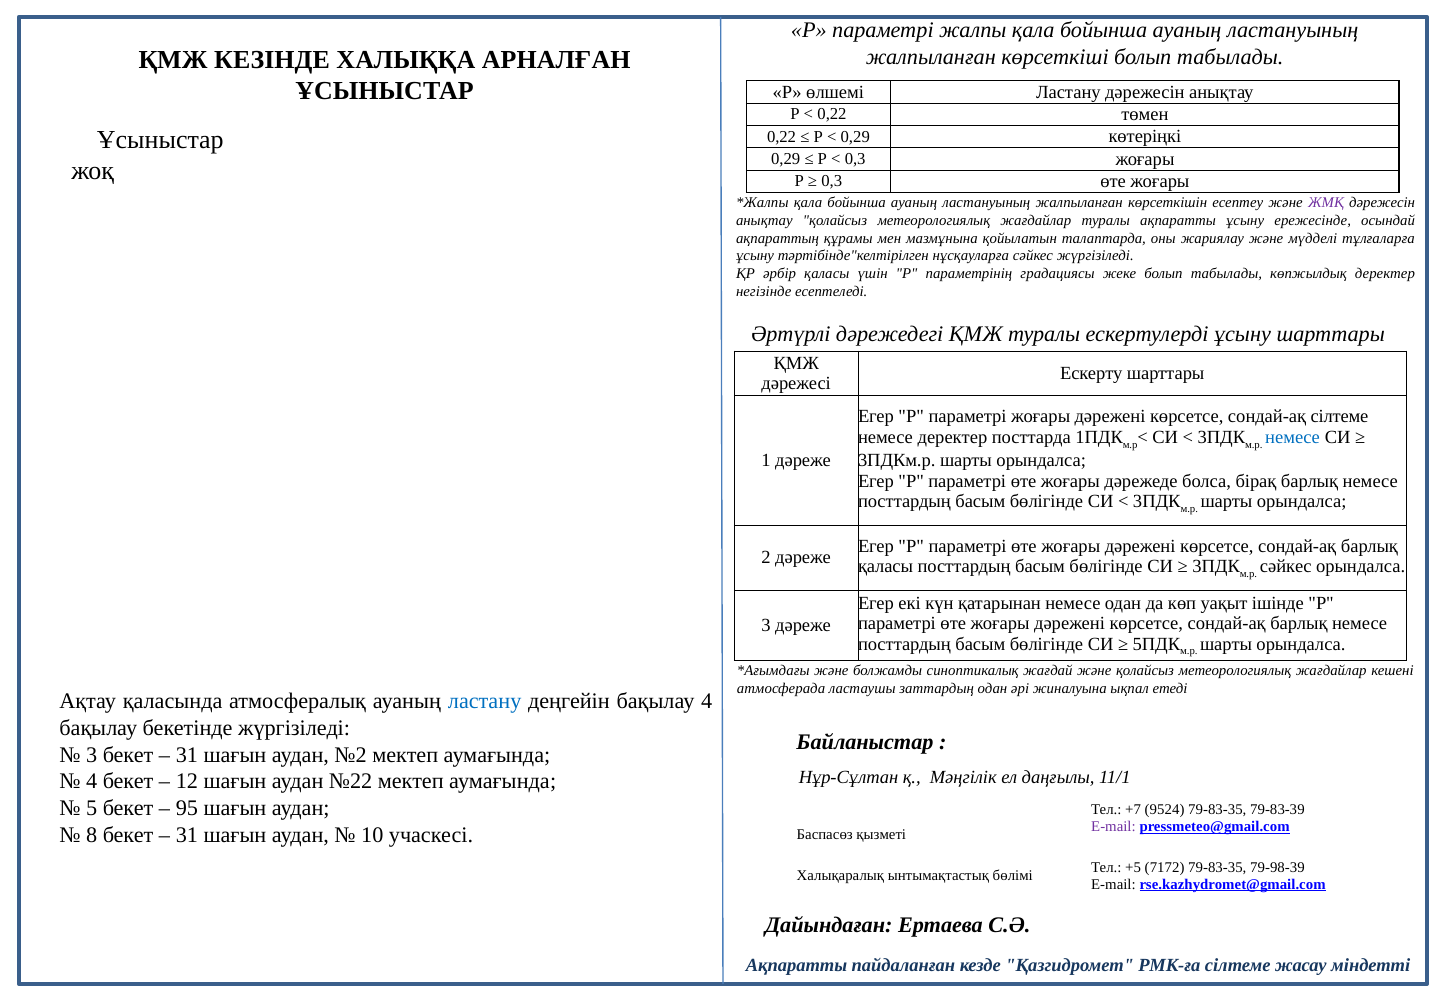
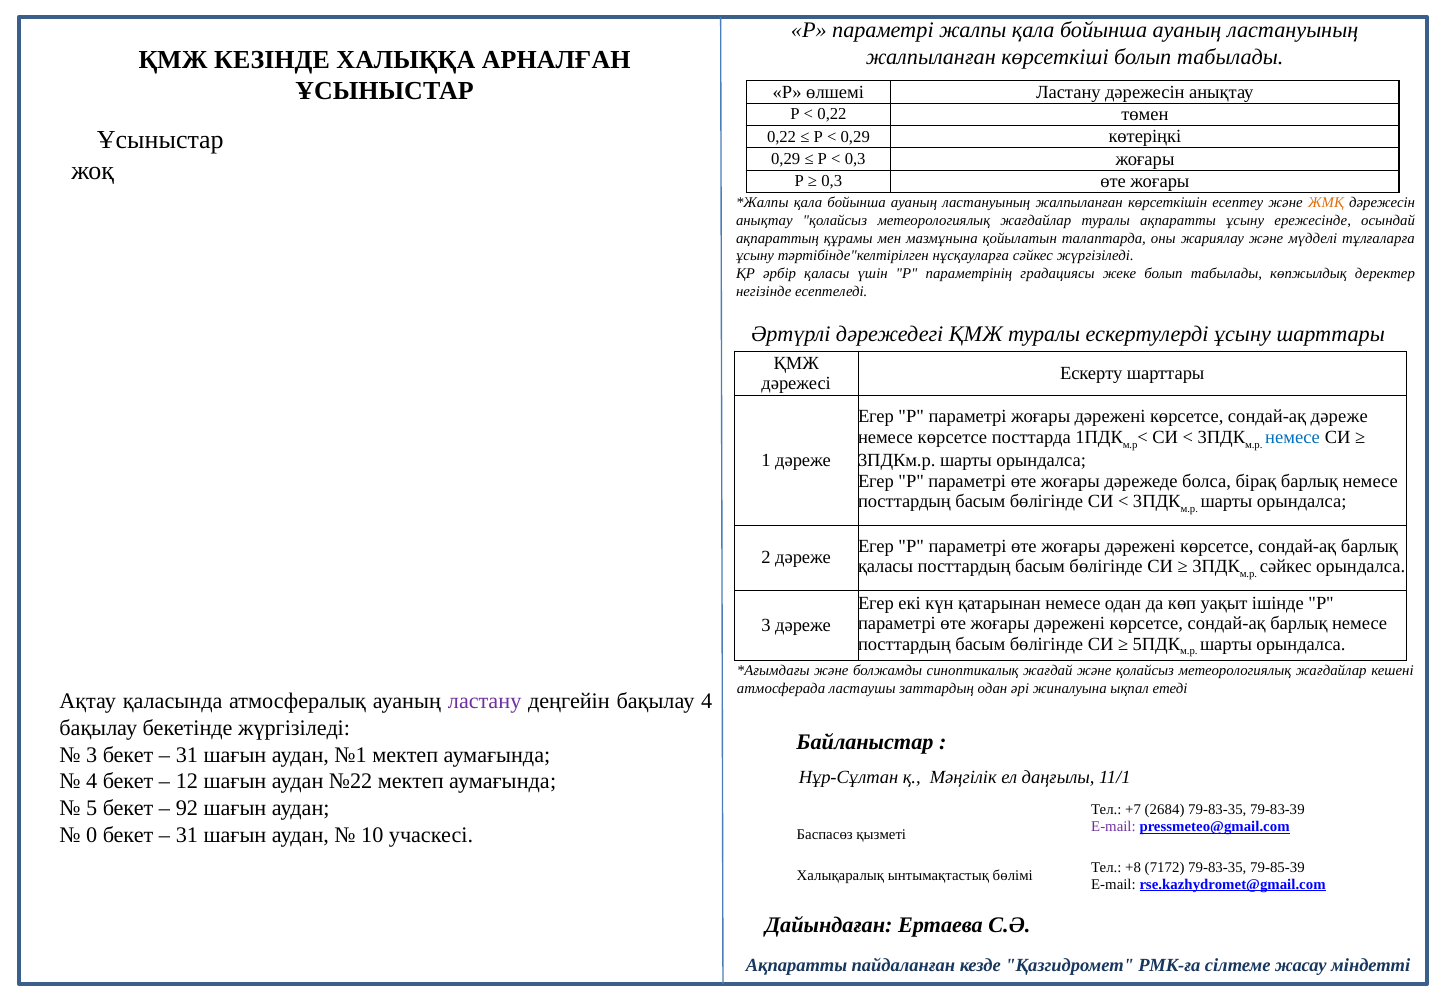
ЖМҚ colour: purple -> orange
сондай-ақ сілтеме: сілтеме -> дәреже
немесе деректер: деректер -> көрсетсе
ластану at (485, 702) colour: blue -> purple
№2: №2 -> №1
95: 95 -> 92
9524: 9524 -> 2684
8: 8 -> 0
+5: +5 -> +8
79-98-39: 79-98-39 -> 79-85-39
